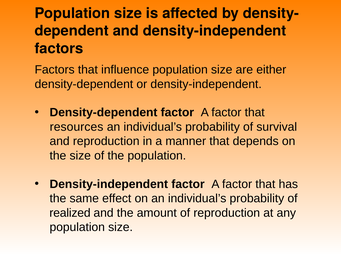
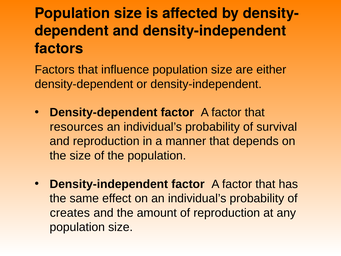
realized: realized -> creates
